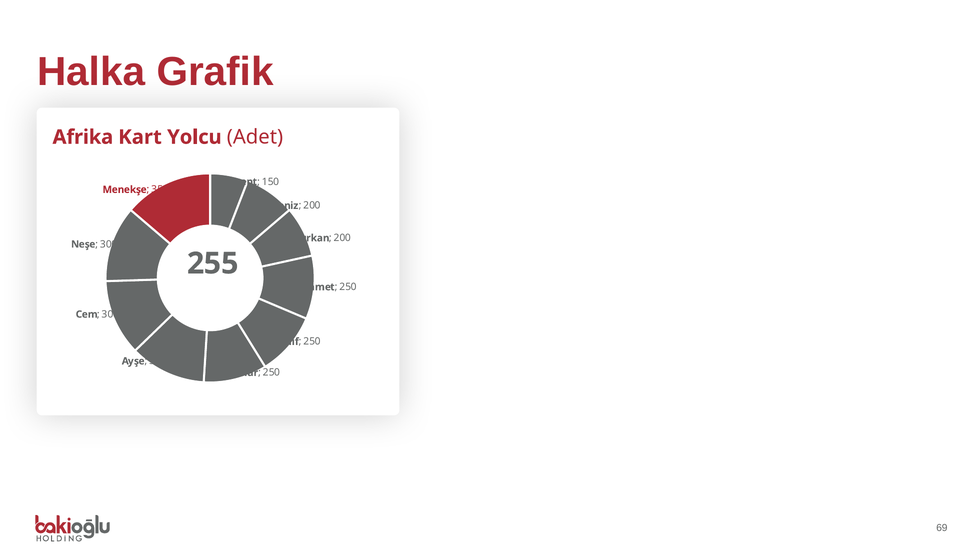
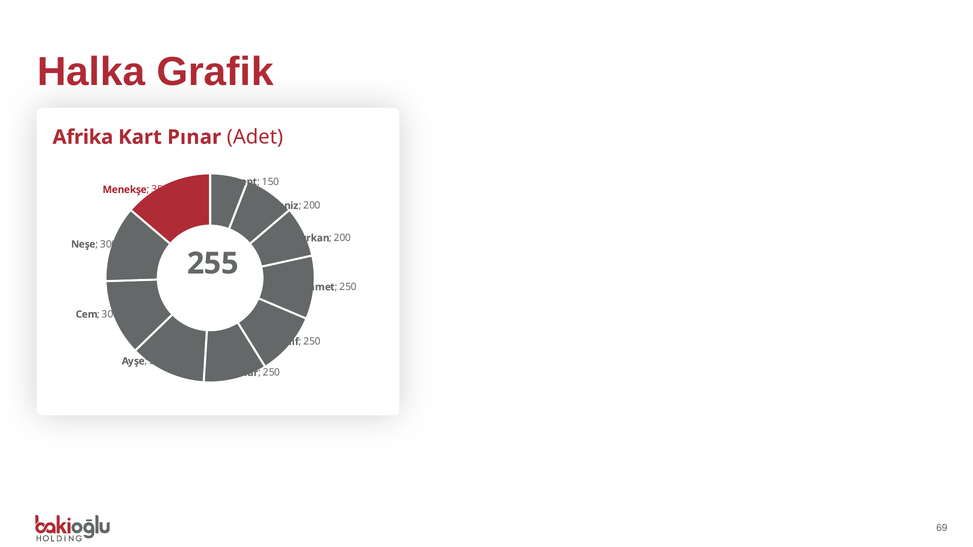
Kart Yolcu: Yolcu -> Pınar
